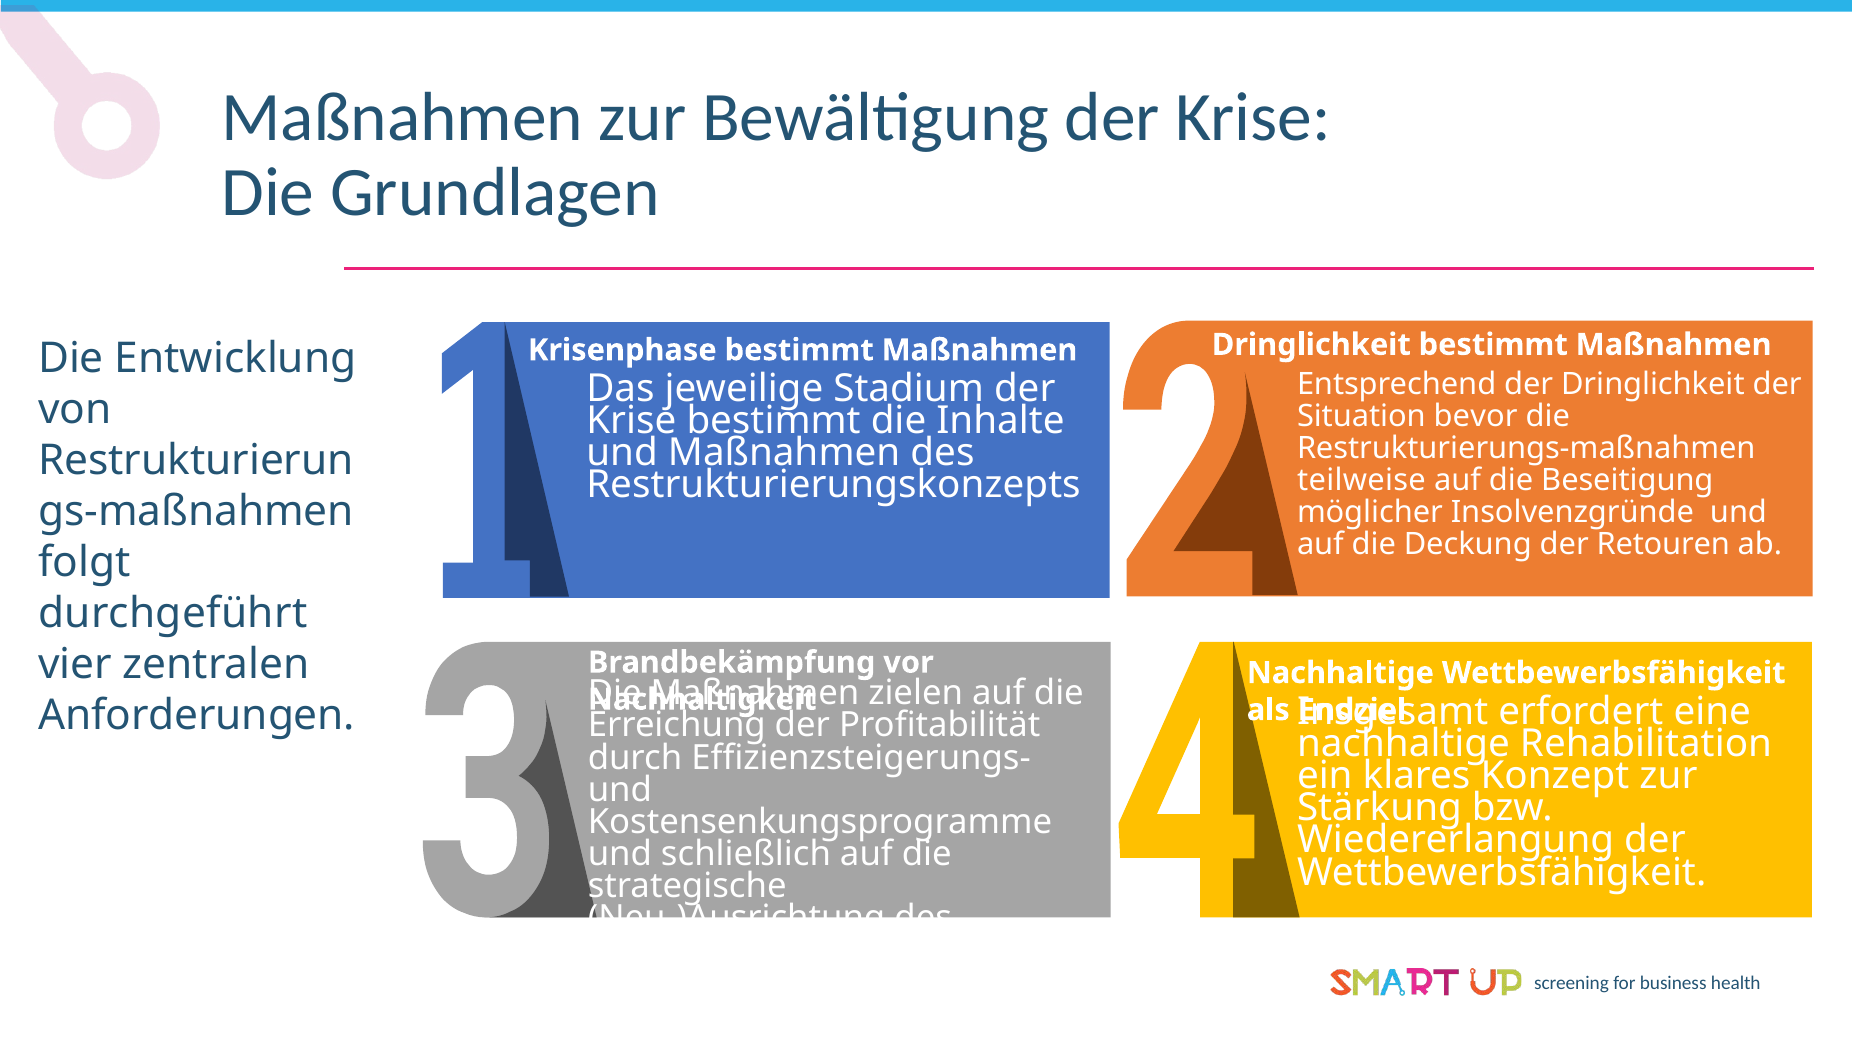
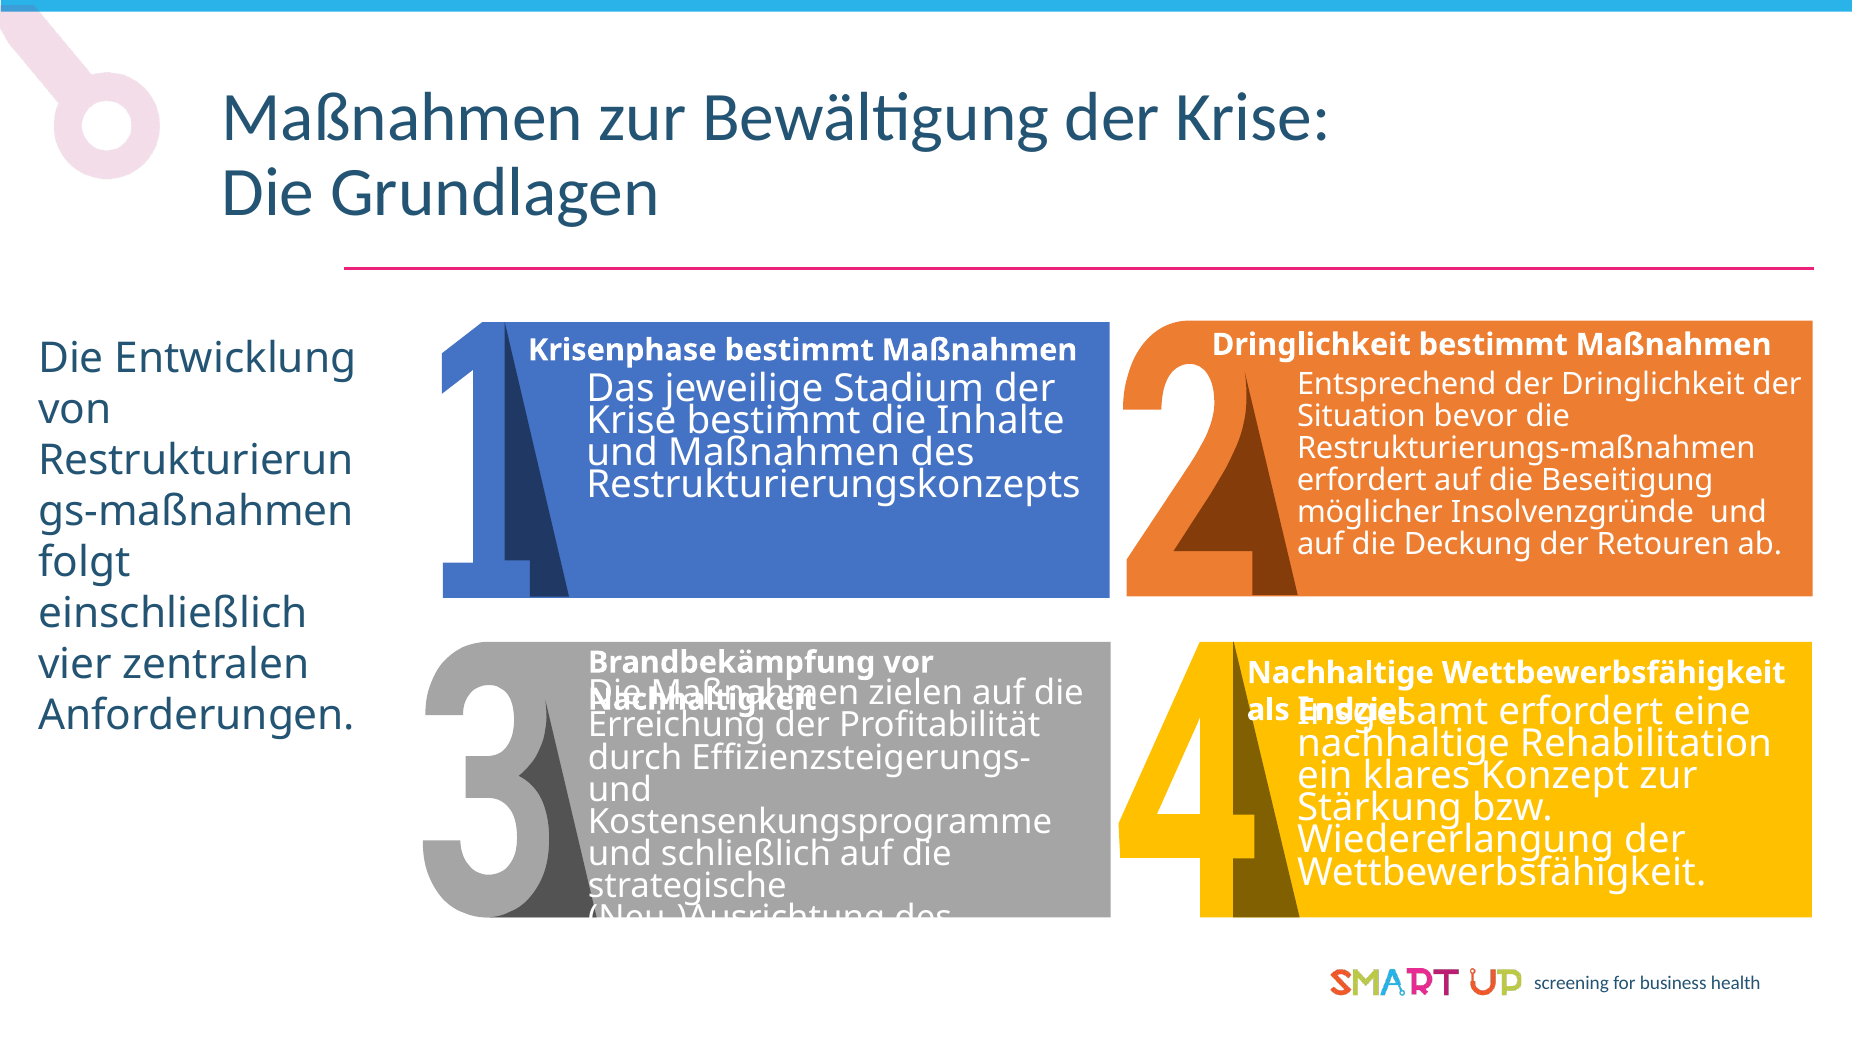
teilweise at (1361, 480): teilweise -> erfordert
durchgeführt: durchgeführt -> einschließlich
